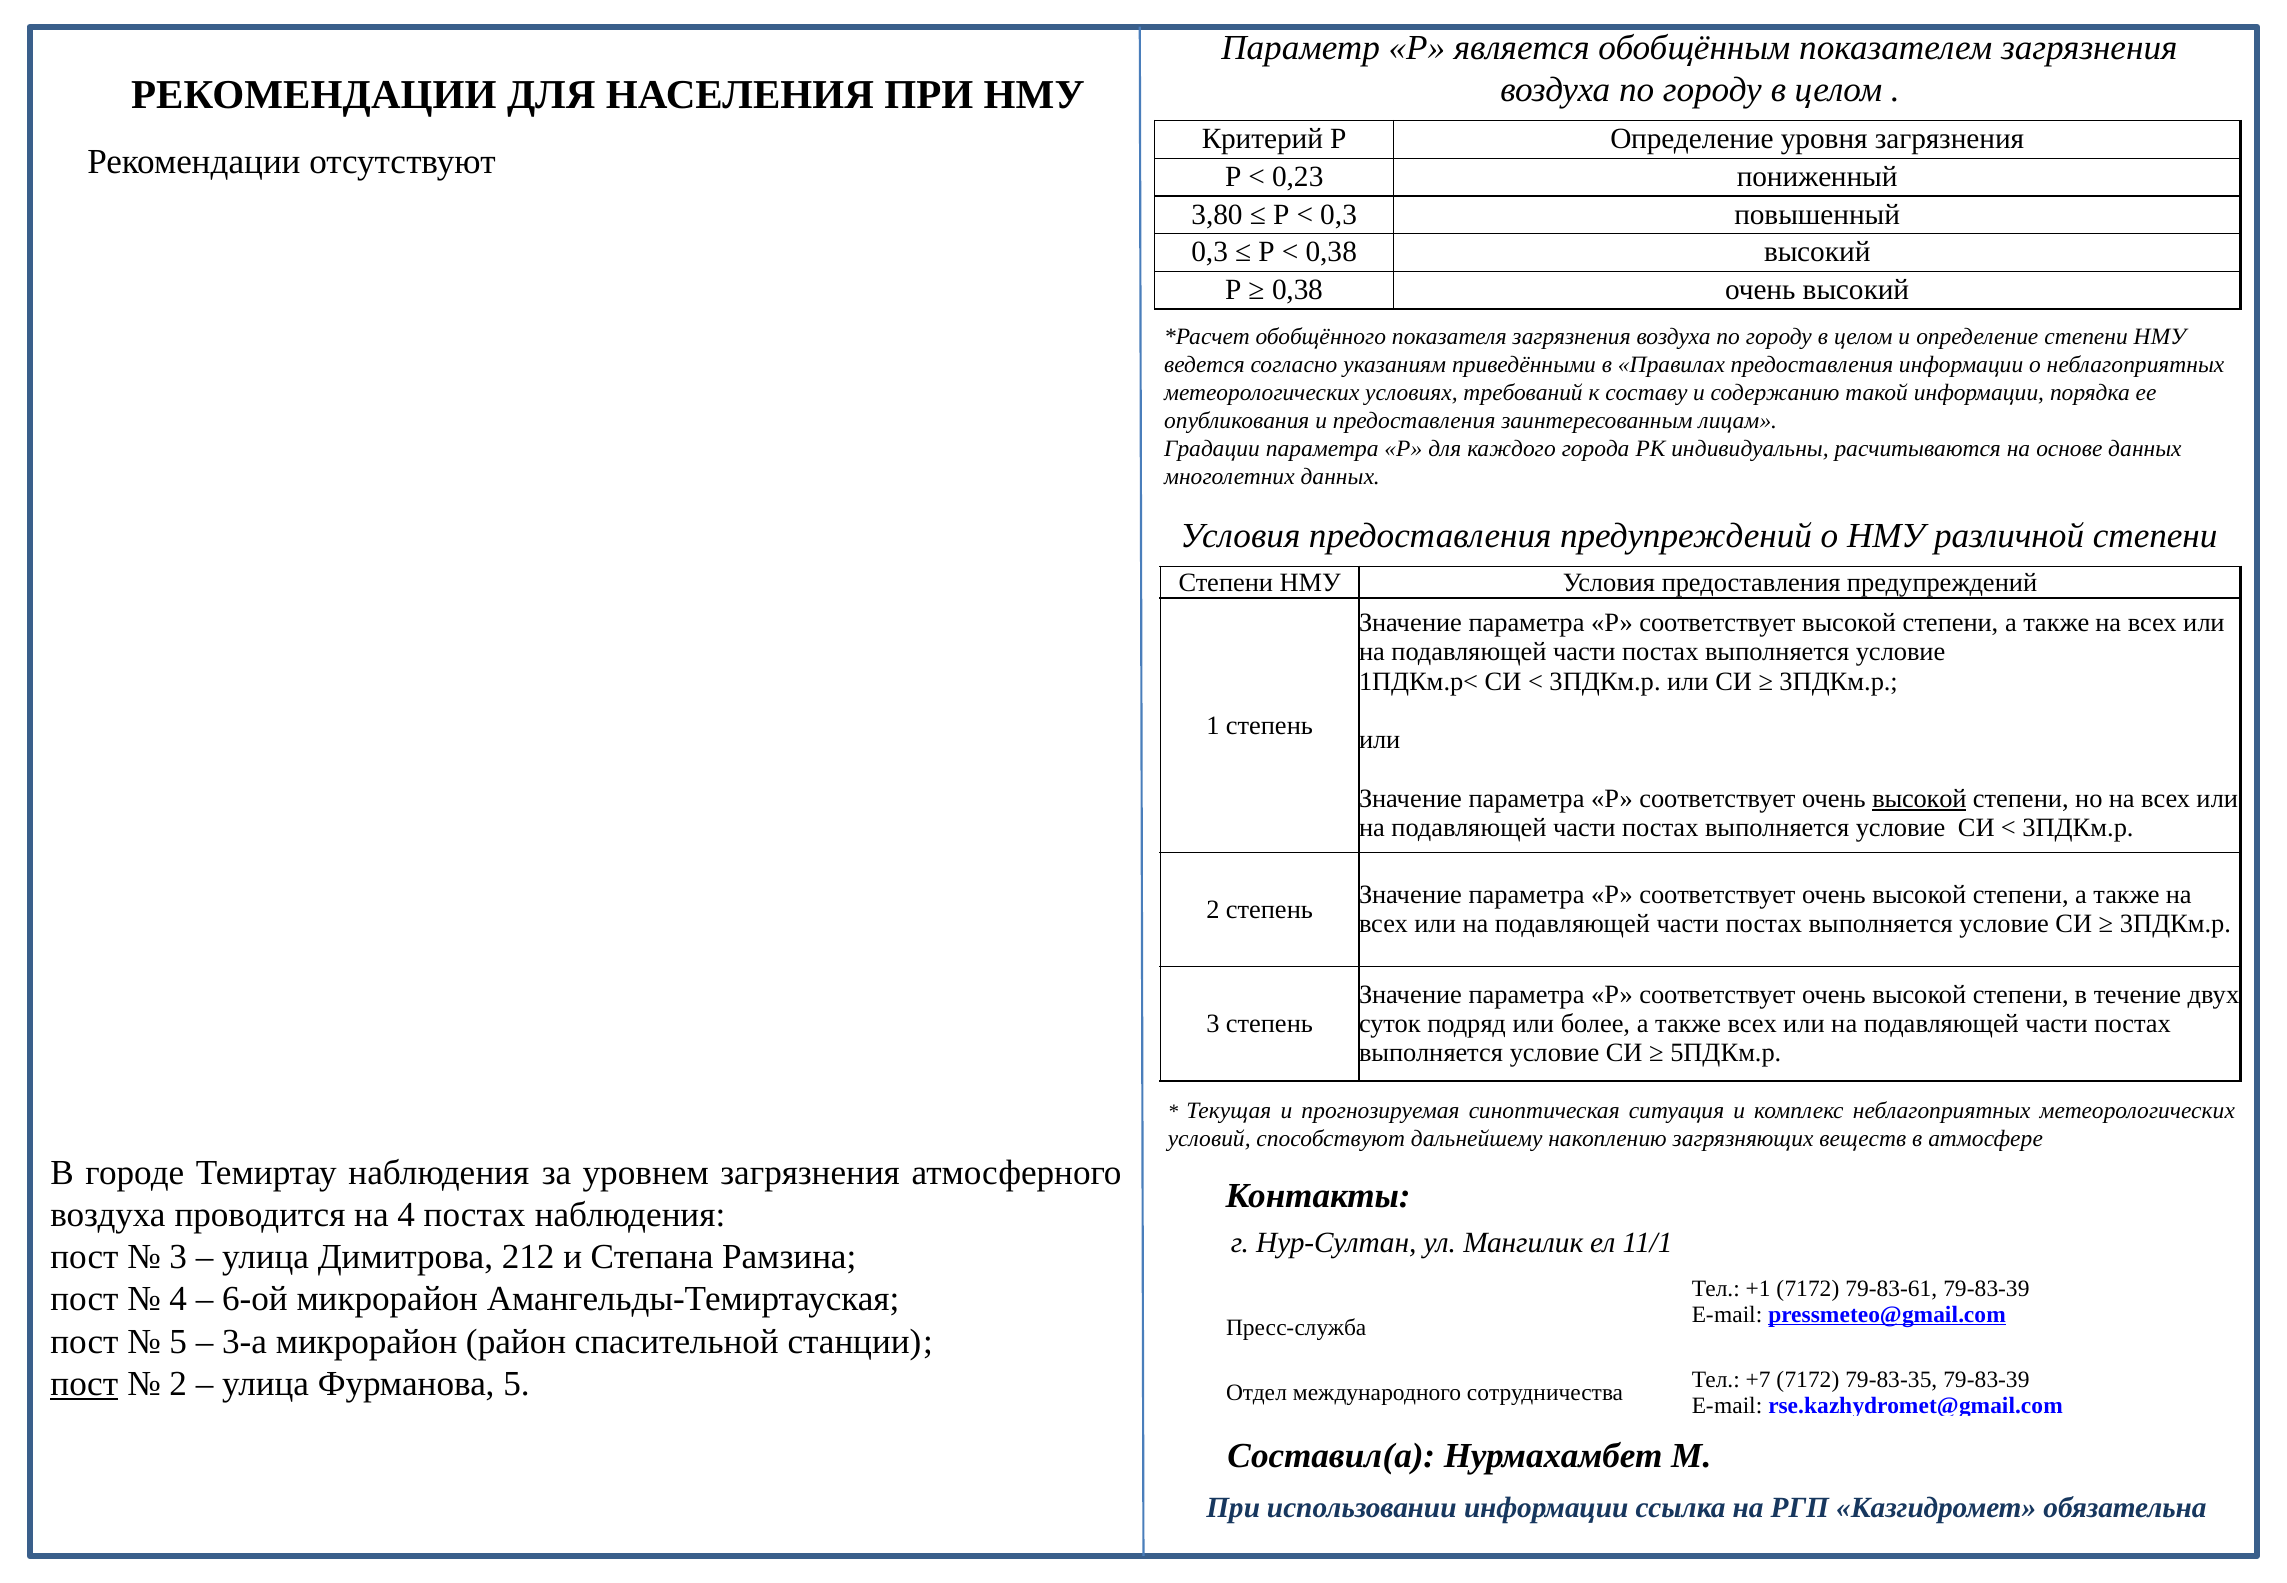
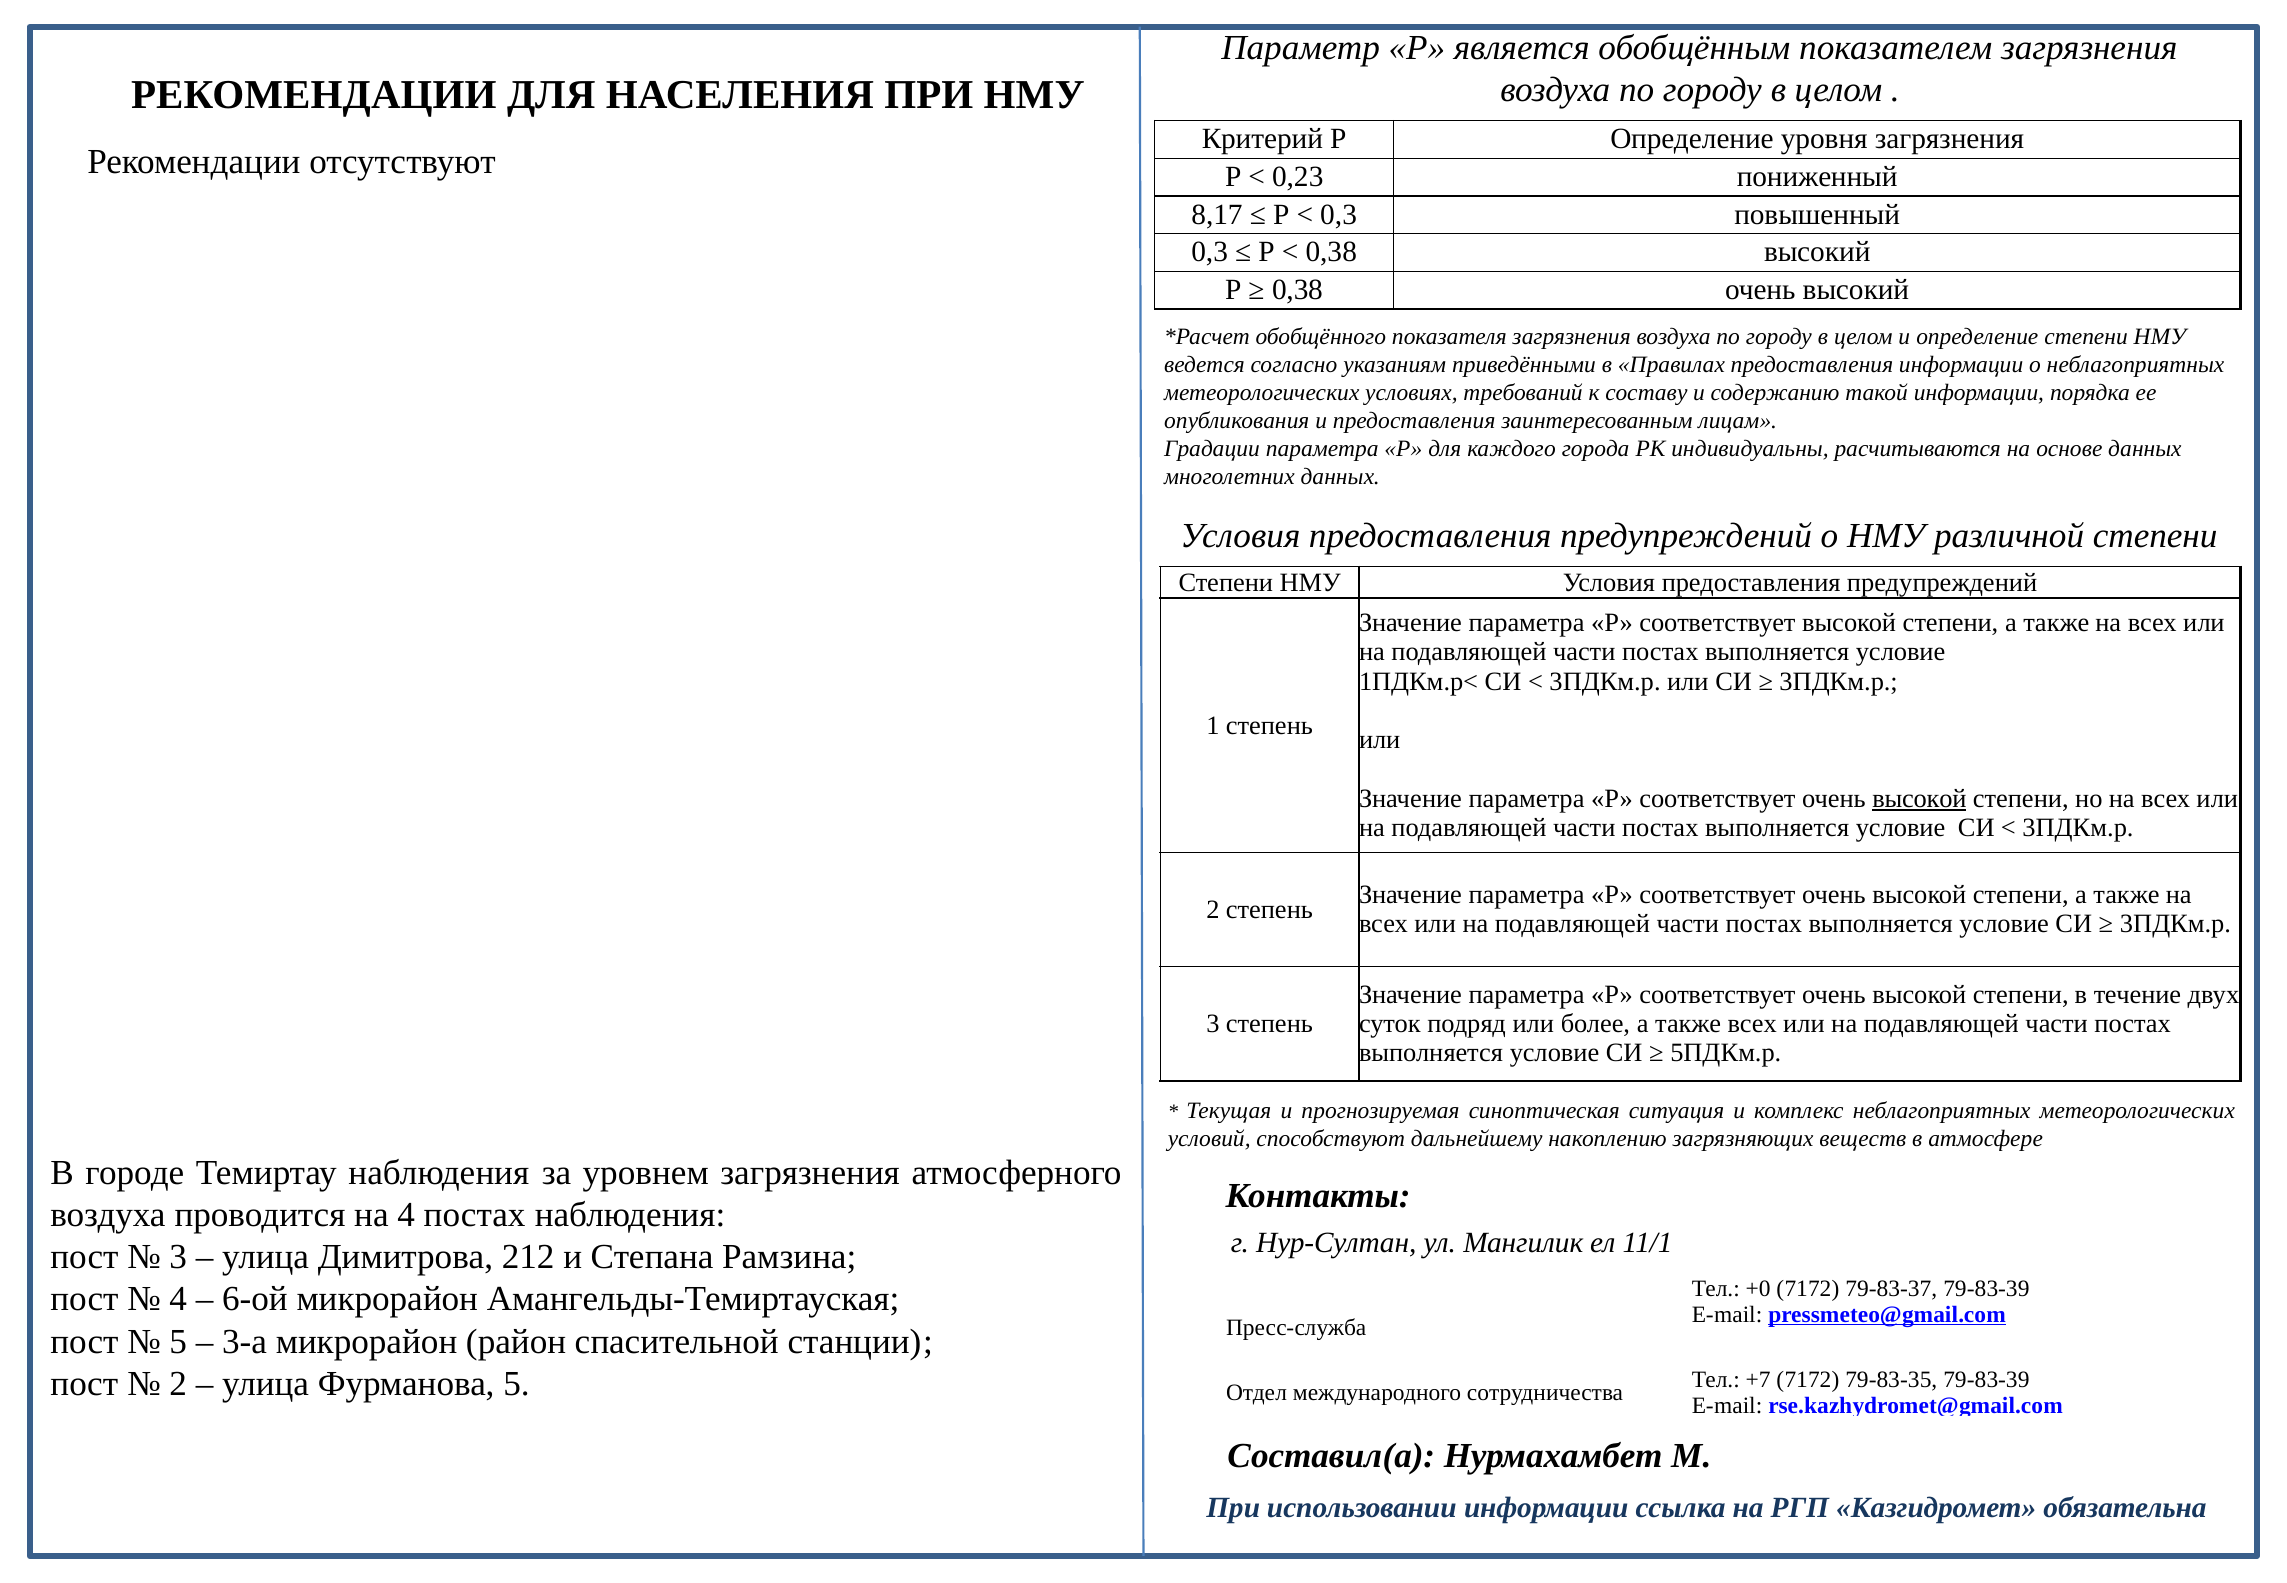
3,80: 3,80 -> 8,17
+1: +1 -> +0
79-83-61: 79-83-61 -> 79-83-37
пост at (84, 1384) underline: present -> none
